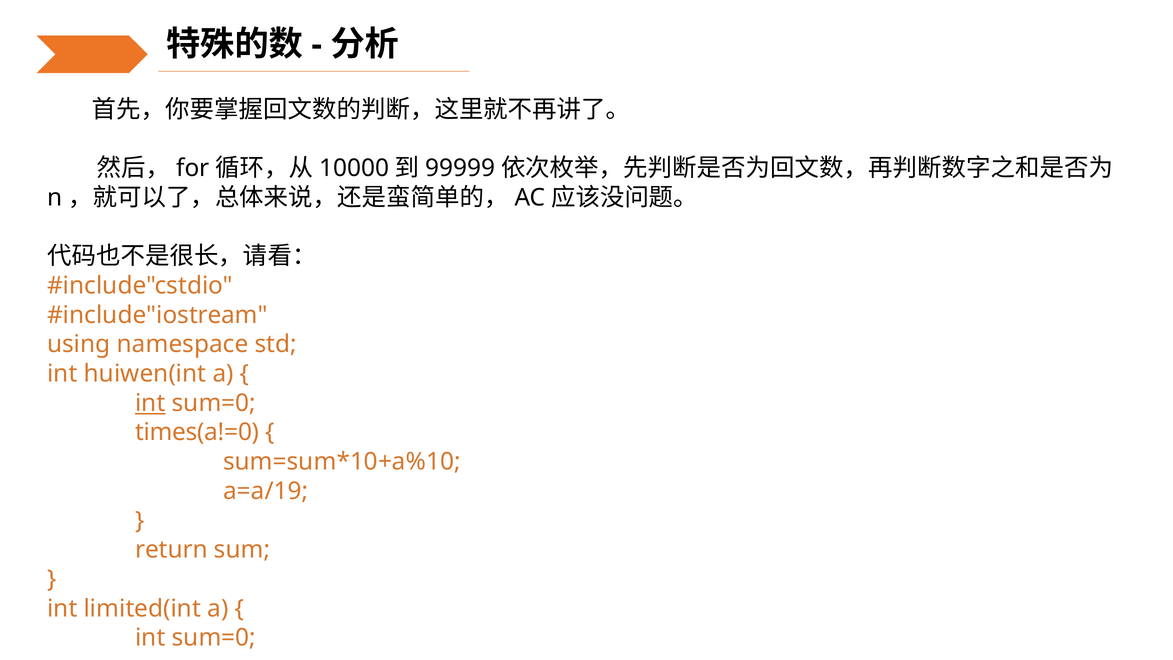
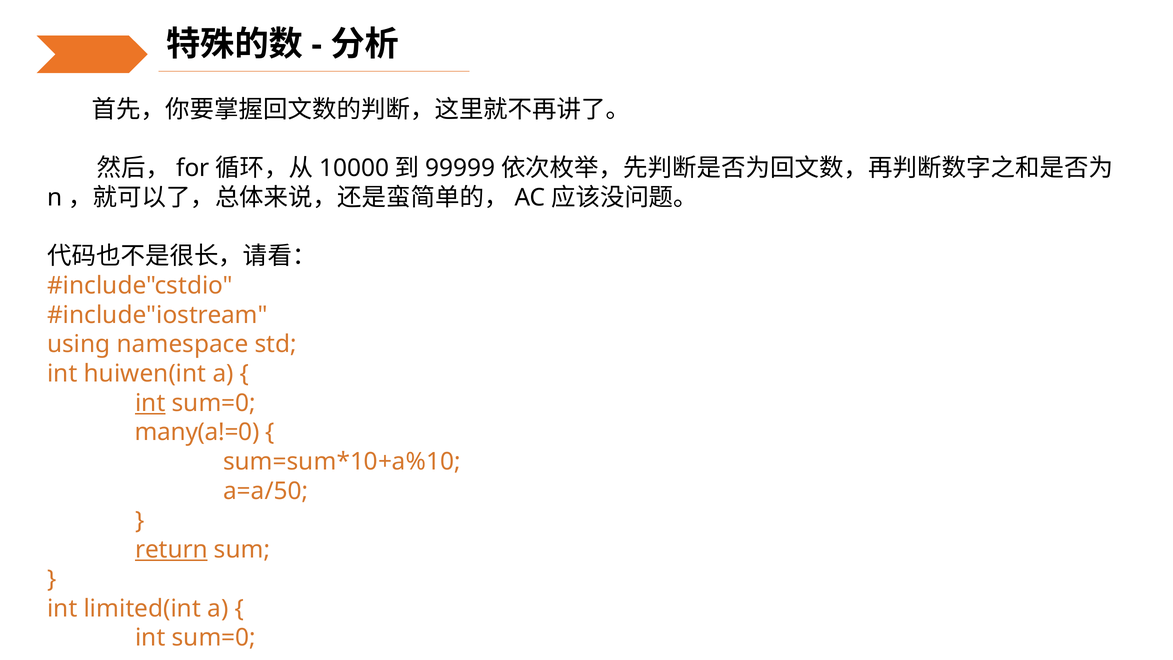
times(a!=0: times(a!=0 -> many(a!=0
a=a/19: a=a/19 -> a=a/50
return underline: none -> present
